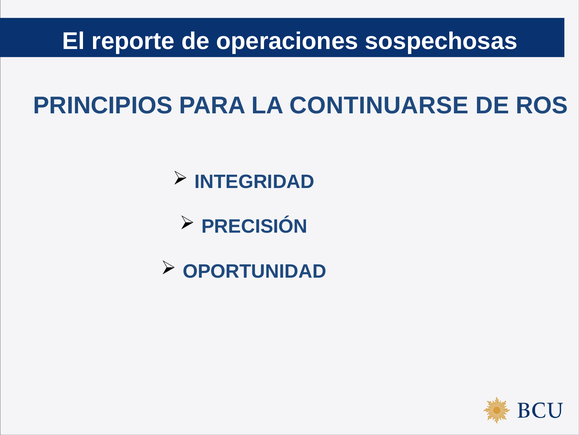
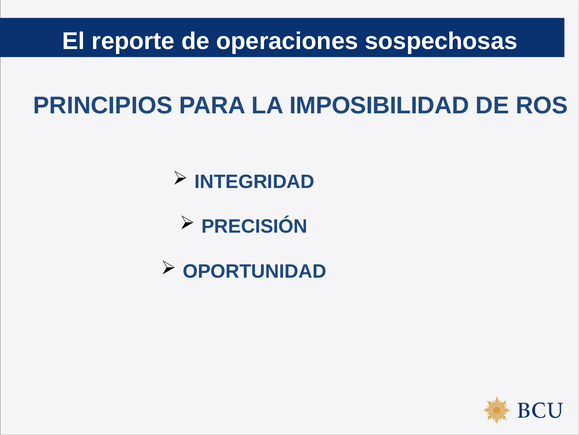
CONTINUARSE: CONTINUARSE -> IMPOSIBILIDAD
